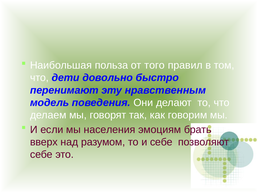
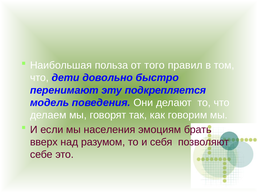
нравственным: нравственным -> подкрепляется
и себе: себе -> себя
